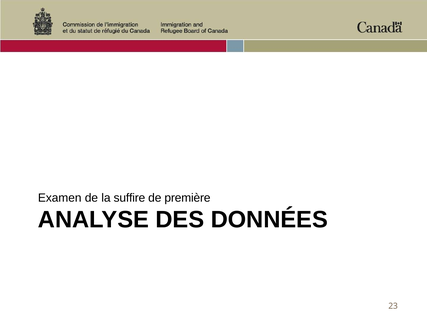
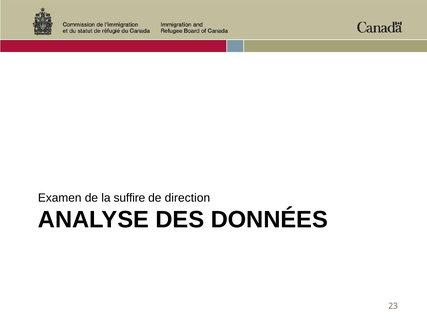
première: première -> direction
